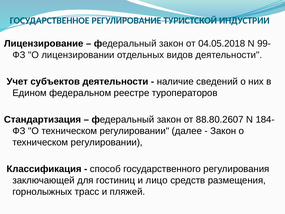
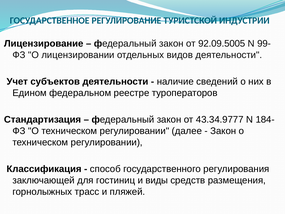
04.05.2018: 04.05.2018 -> 92.09.5005
88.80.2607: 88.80.2607 -> 43.34.9777
лицо: лицо -> виды
